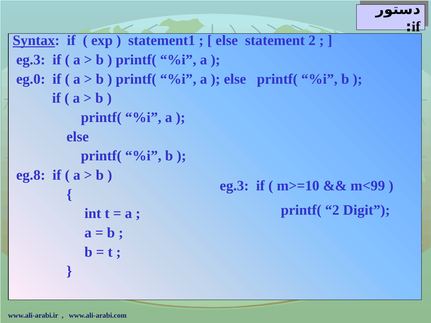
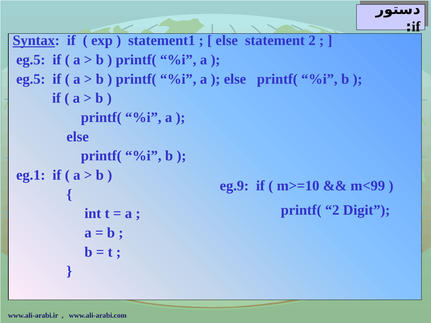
eg.3 at (31, 60): eg.3 -> eg.5
eg.0 at (31, 79): eg.0 -> eg.5
eg.8: eg.8 -> eg.1
eg.3 at (234, 186): eg.3 -> eg.9
